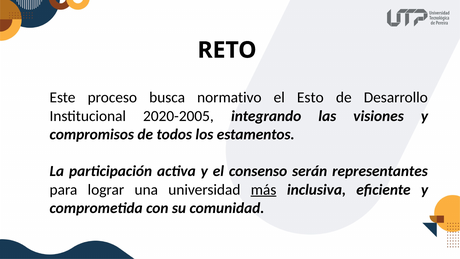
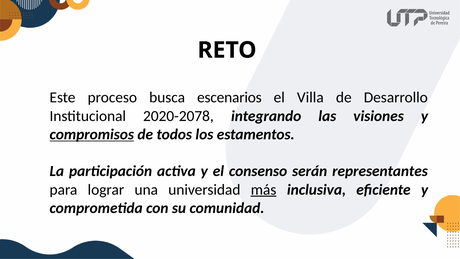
normativo: normativo -> escenarios
Esto: Esto -> Villa
2020-2005: 2020-2005 -> 2020-2078
compromisos underline: none -> present
